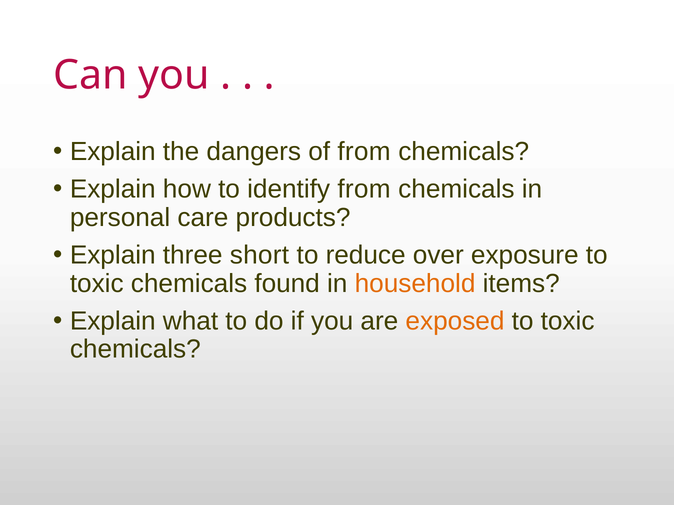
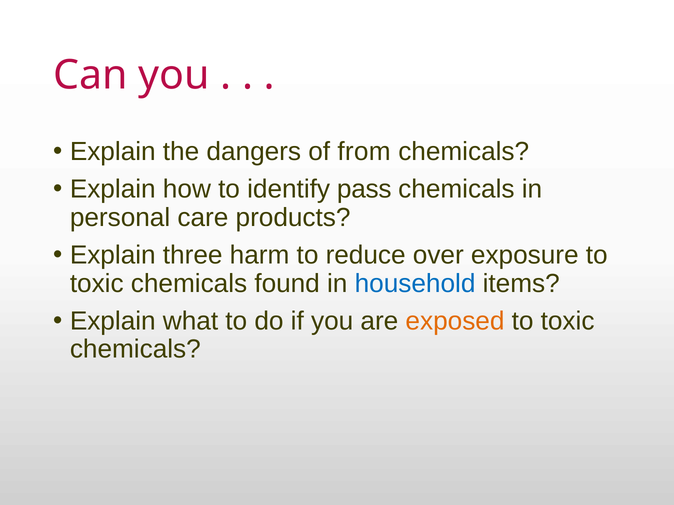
identify from: from -> pass
short: short -> harm
household colour: orange -> blue
